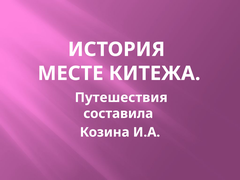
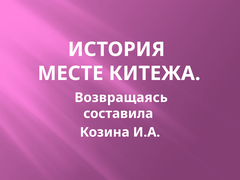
Путешествия: Путешествия -> Возвращаясь
